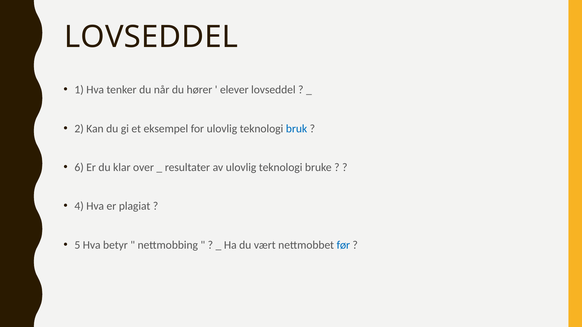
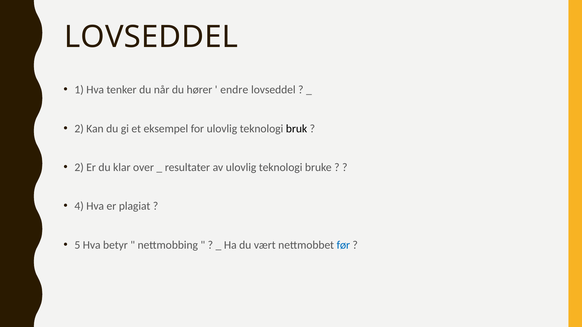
elever: elever -> endre
bruk colour: blue -> black
6 at (79, 168): 6 -> 2
